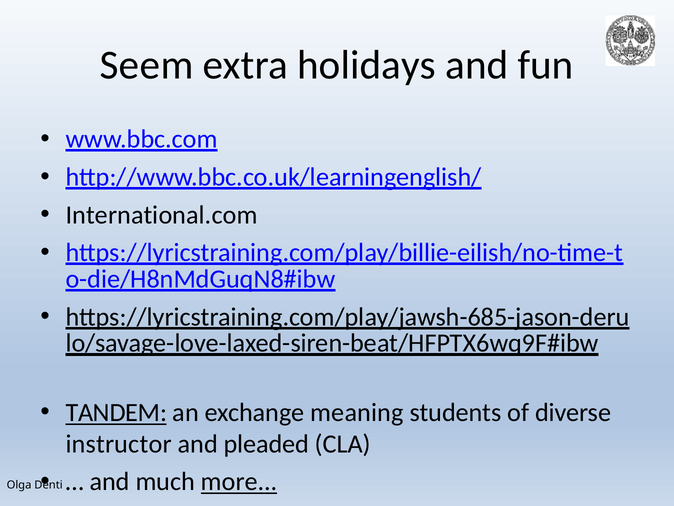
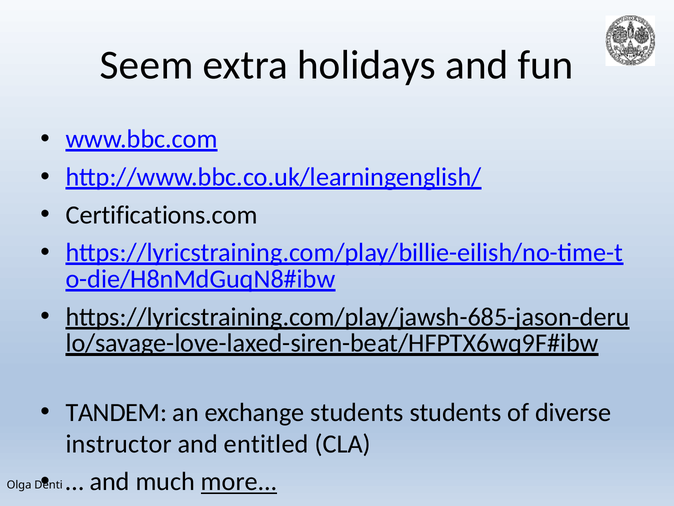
International.com: International.com -> Certifications.com
TANDEM underline: present -> none
exchange meaning: meaning -> students
pleaded: pleaded -> entitled
